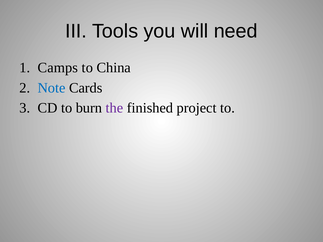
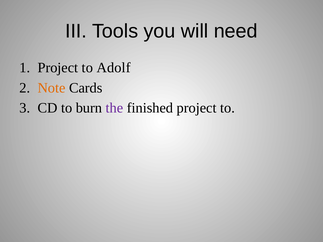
Camps at (58, 68): Camps -> Project
China: China -> Adolf
Note colour: blue -> orange
